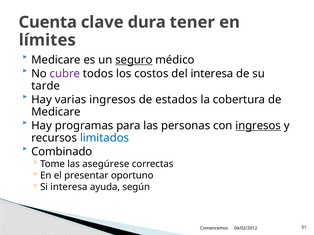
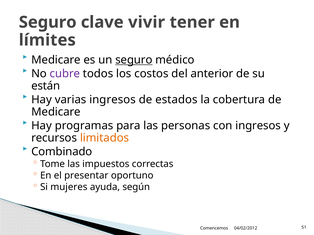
Cuenta at (48, 22): Cuenta -> Seguro
dura: dura -> vivir
del interesa: interesa -> anterior
tarde: tarde -> están
ingresos at (258, 126) underline: present -> none
limitados colour: blue -> orange
asegúrese: asegúrese -> impuestos
Si interesa: interesa -> mujeres
